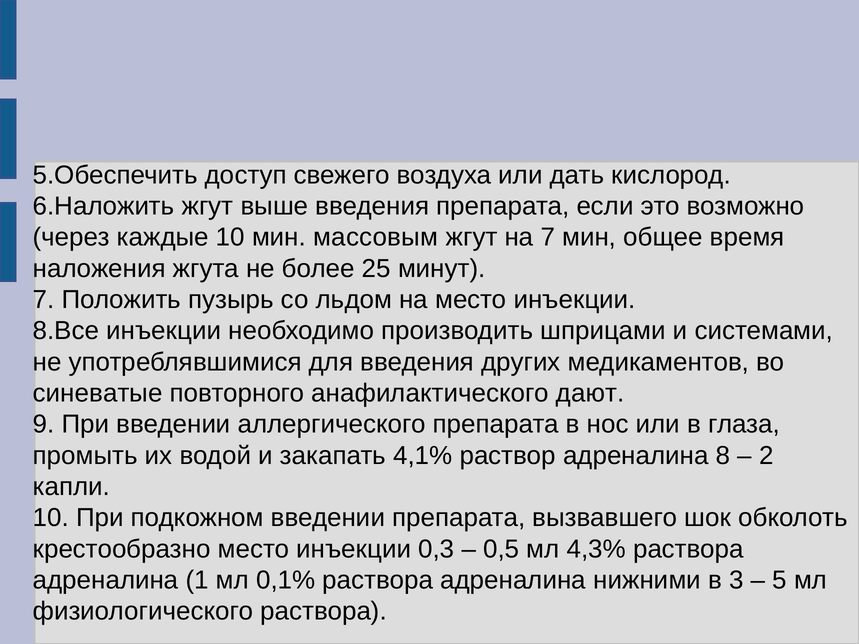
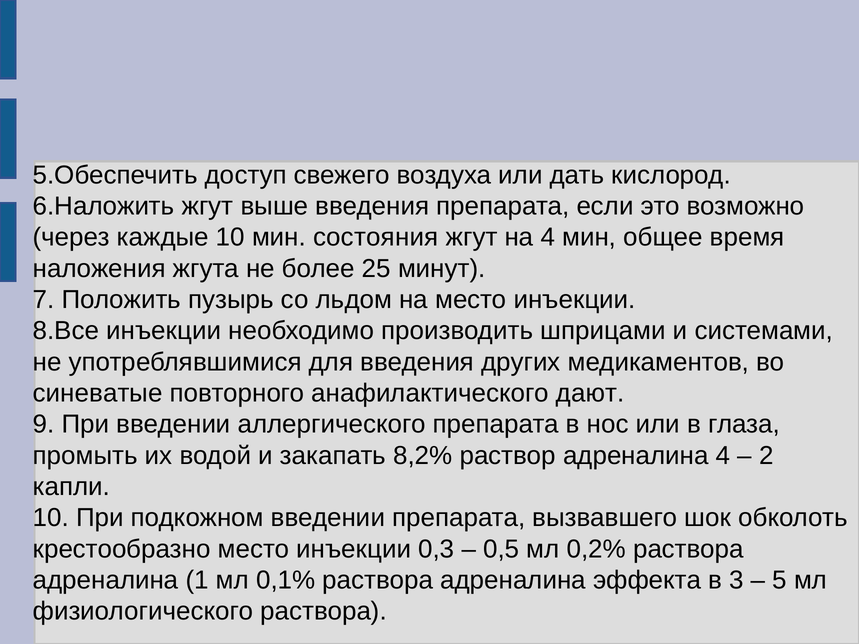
массовым: массовым -> состояния
на 7: 7 -> 4
4,1%: 4,1% -> 8,2%
адреналина 8: 8 -> 4
4,3%: 4,3% -> 0,2%
нижними: нижними -> эффекта
